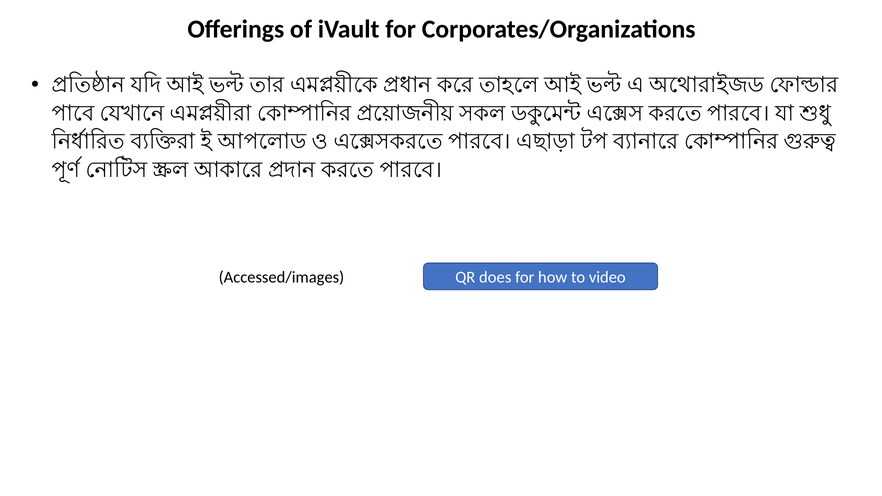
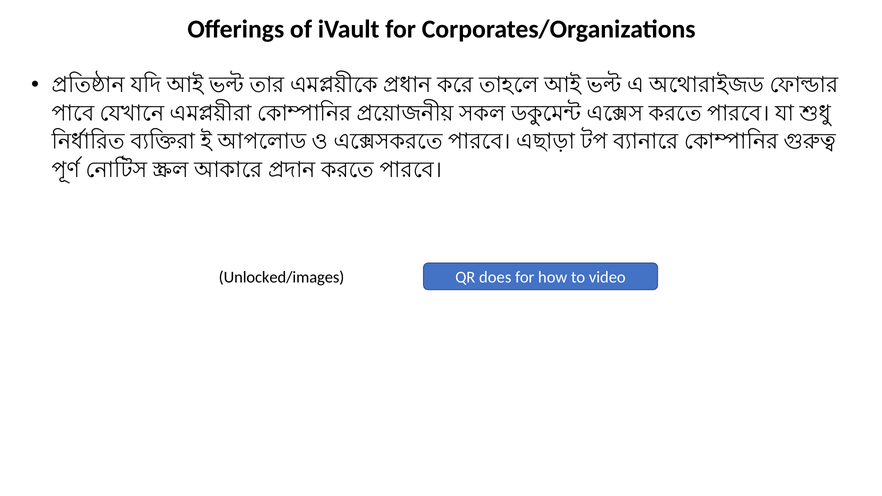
Accessed/images: Accessed/images -> Unlocked/images
